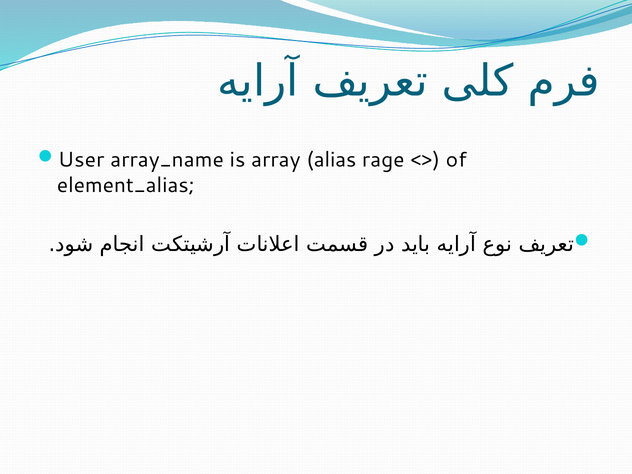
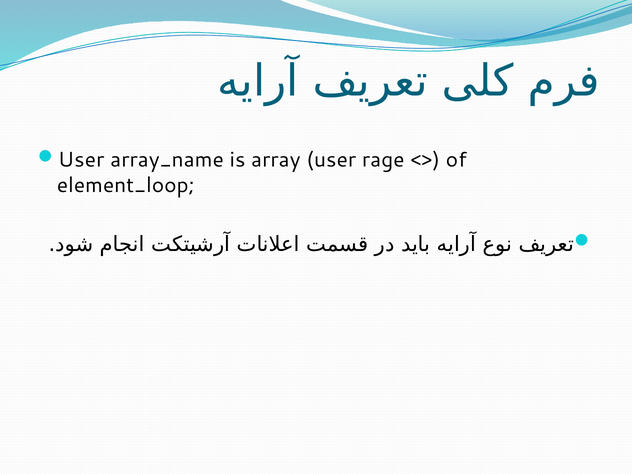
array alias: alias -> user
element_alias: element_alias -> element_loop
